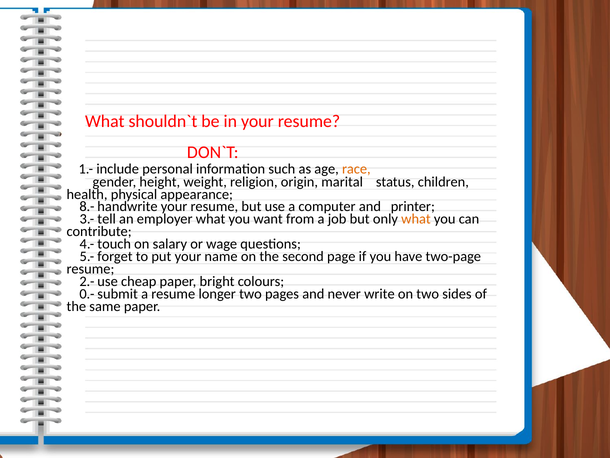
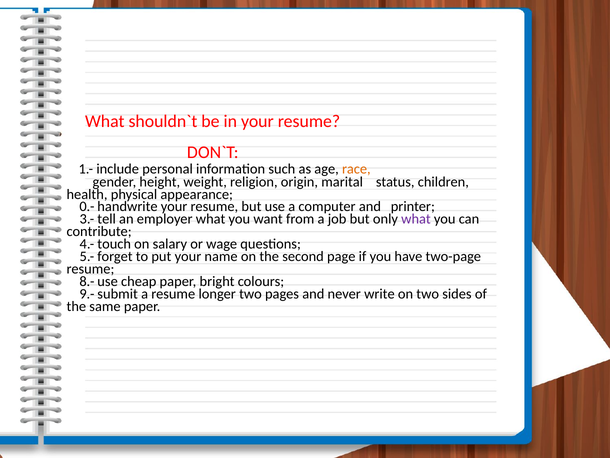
8.-: 8.- -> 0.-
what at (416, 219) colour: orange -> purple
2.-: 2.- -> 8.-
0.-: 0.- -> 9.-
